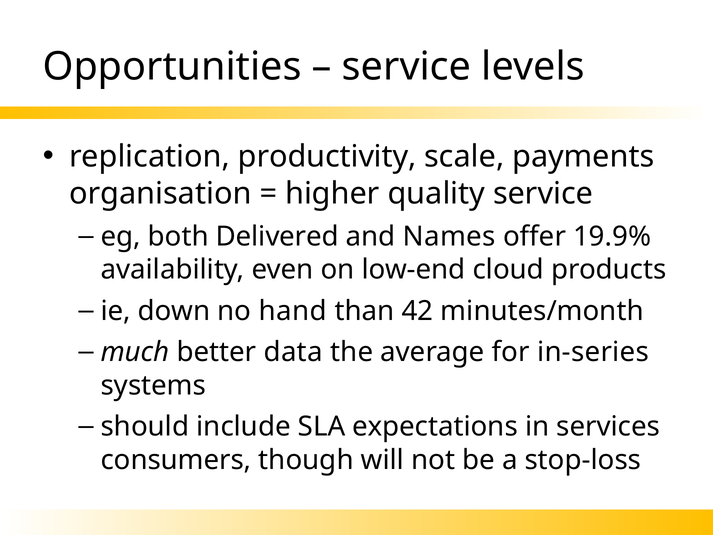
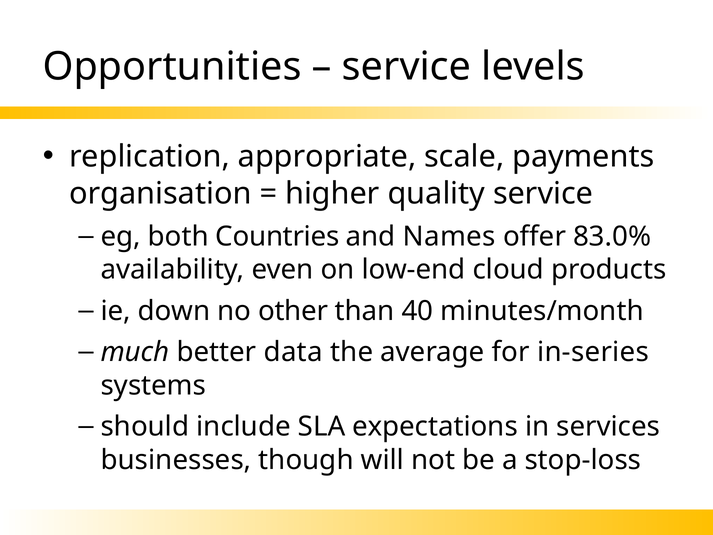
productivity: productivity -> appropriate
Delivered: Delivered -> Countries
19.9%: 19.9% -> 83.0%
hand: hand -> other
42: 42 -> 40
consumers: consumers -> businesses
